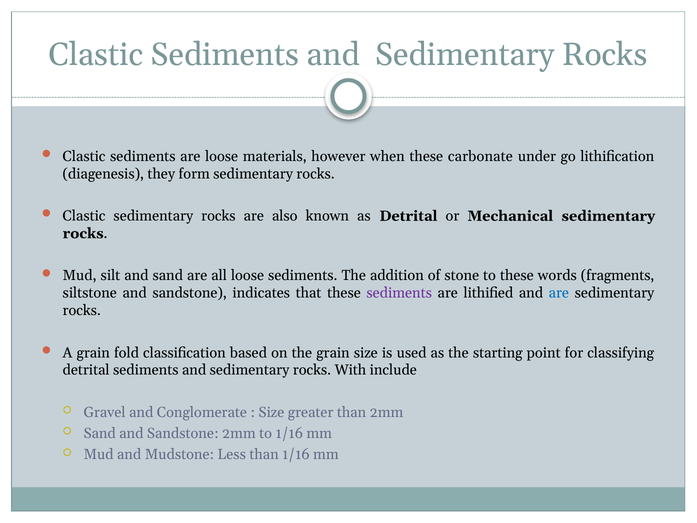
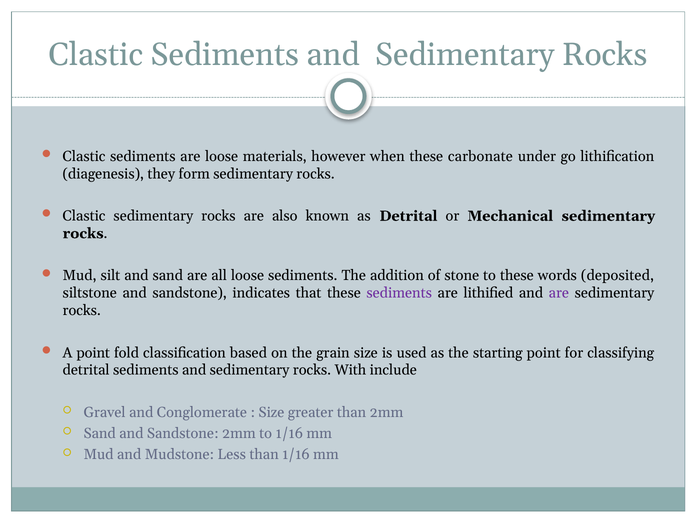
fragments: fragments -> deposited
are at (559, 293) colour: blue -> purple
A grain: grain -> point
